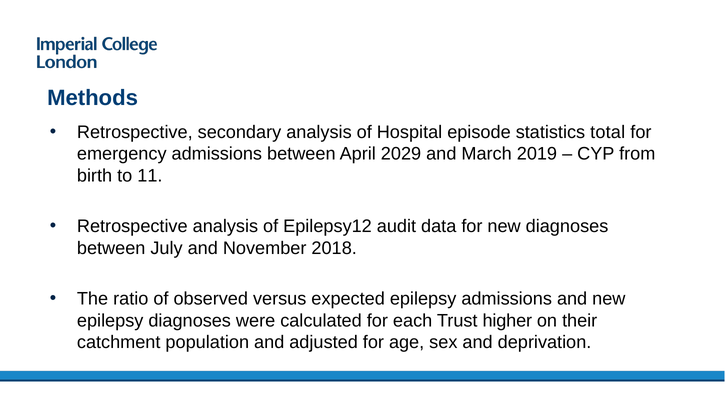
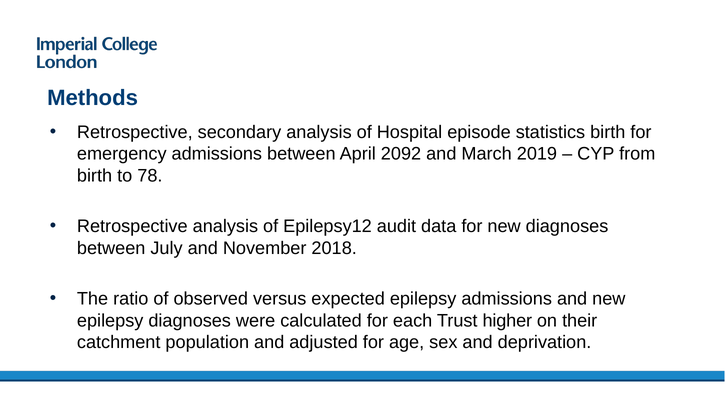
statistics total: total -> birth
2029: 2029 -> 2092
11: 11 -> 78
